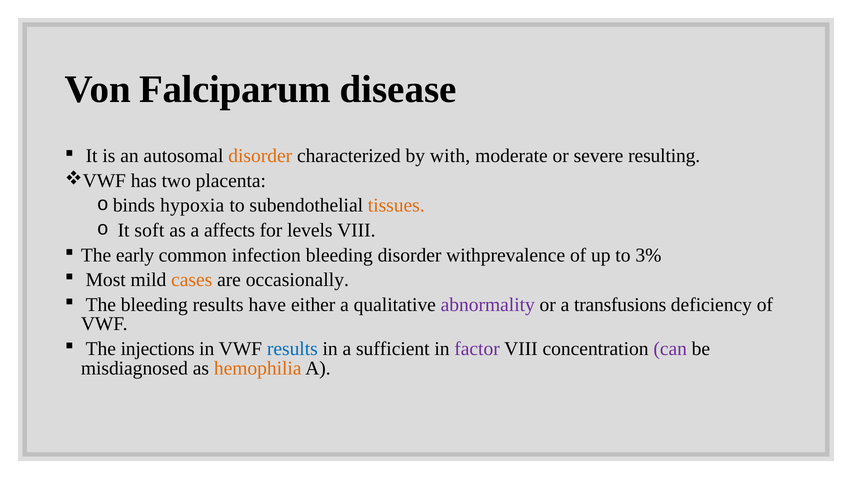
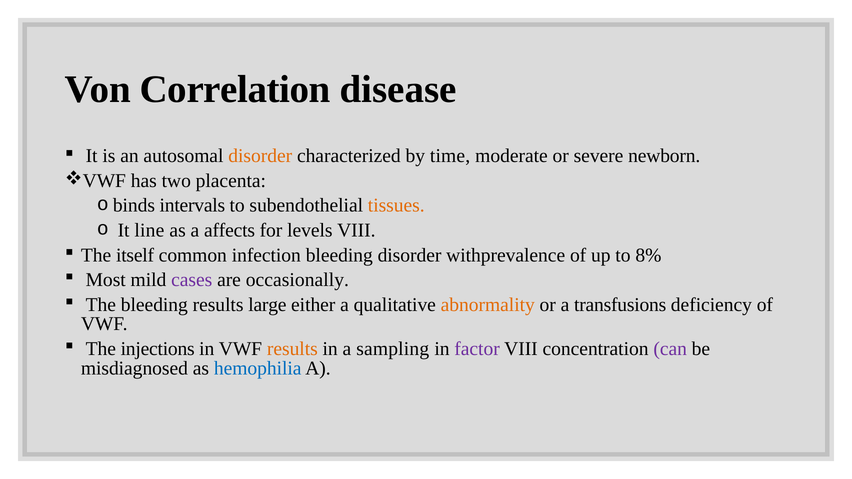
Falciparum: Falciparum -> Correlation
with: with -> time
resulting: resulting -> newborn
hypoxia: hypoxia -> intervals
soft: soft -> line
early: early -> itself
3%: 3% -> 8%
cases colour: orange -> purple
have: have -> large
abnormality colour: purple -> orange
results at (292, 349) colour: blue -> orange
sufficient: sufficient -> sampling
hemophilia colour: orange -> blue
